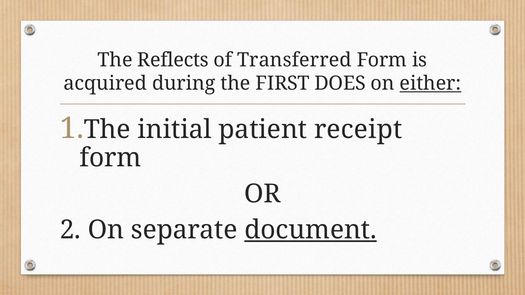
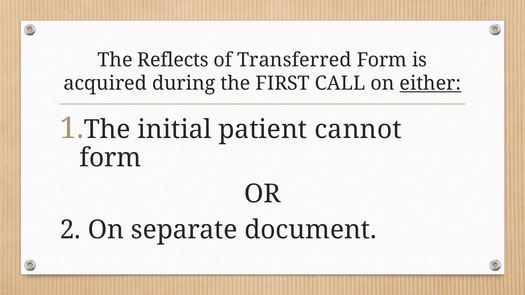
DOES: DOES -> CALL
receipt: receipt -> cannot
document underline: present -> none
